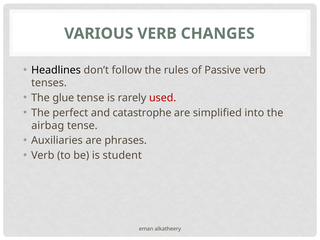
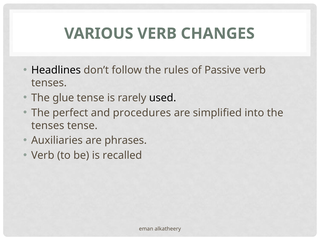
used colour: red -> black
catastrophe: catastrophe -> procedures
airbag at (48, 126): airbag -> tenses
student: student -> recalled
